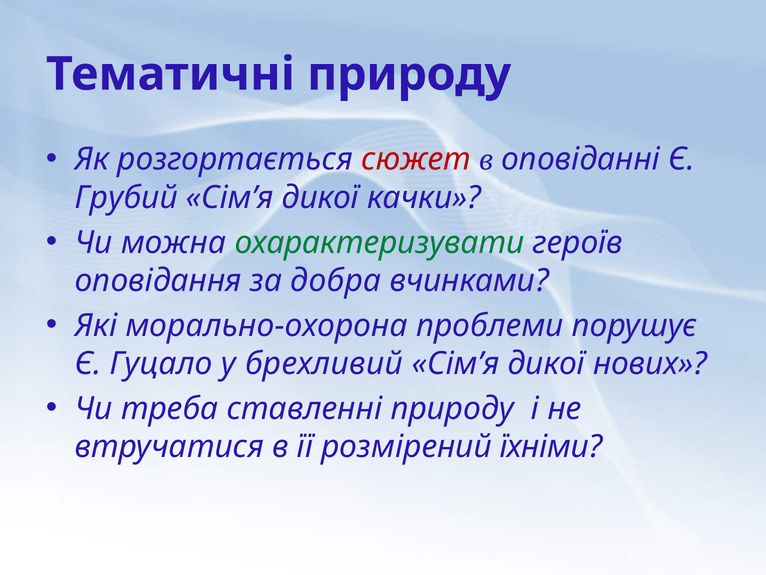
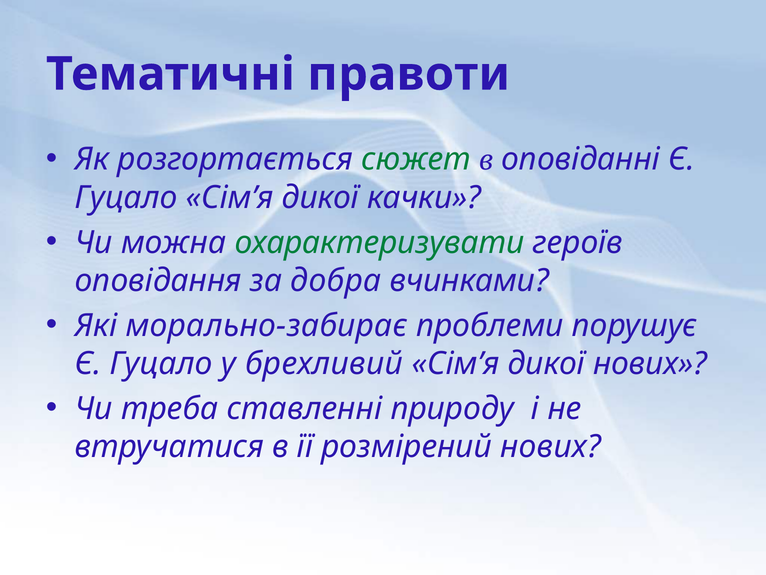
Тематичні природу: природу -> правоти
сюжет colour: red -> green
Грубий at (126, 198): Грубий -> Гуцало
морально-охорона: морально-охорона -> морально-забирає
розмірений їхніми: їхніми -> нових
